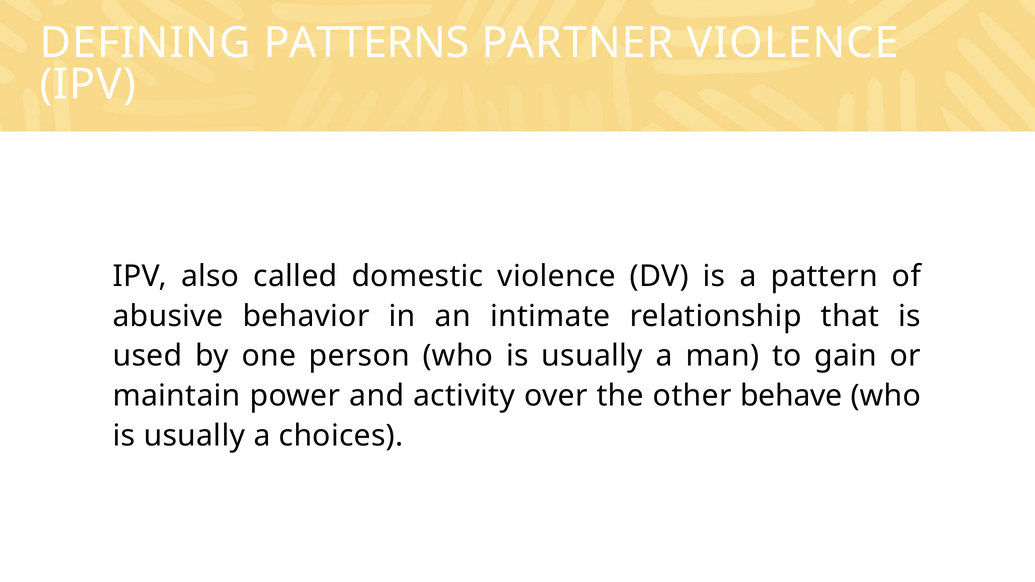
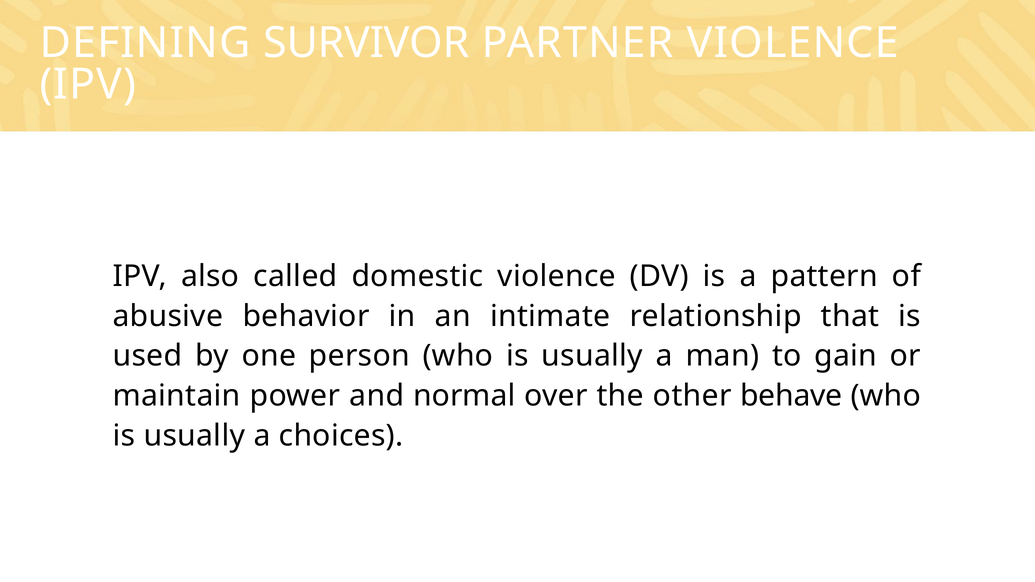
PATTERNS: PATTERNS -> SURVIVOR
activity: activity -> normal
